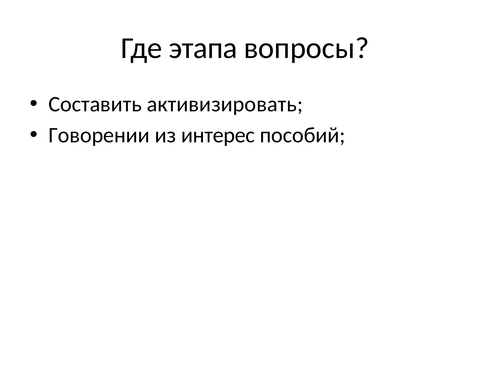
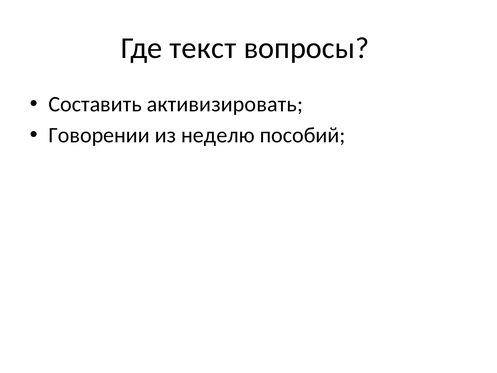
этапа: этапа -> текст
интерес: интерес -> неделю
